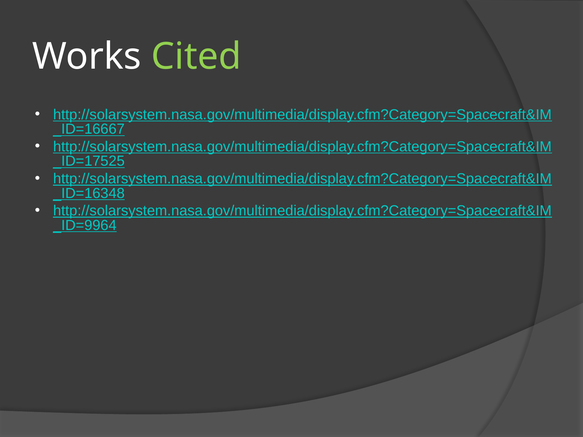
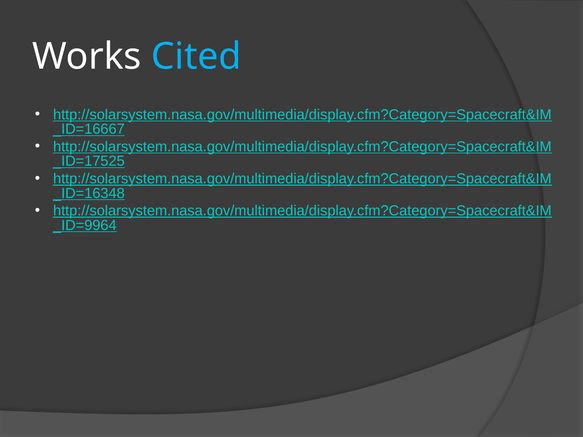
Cited colour: light green -> light blue
